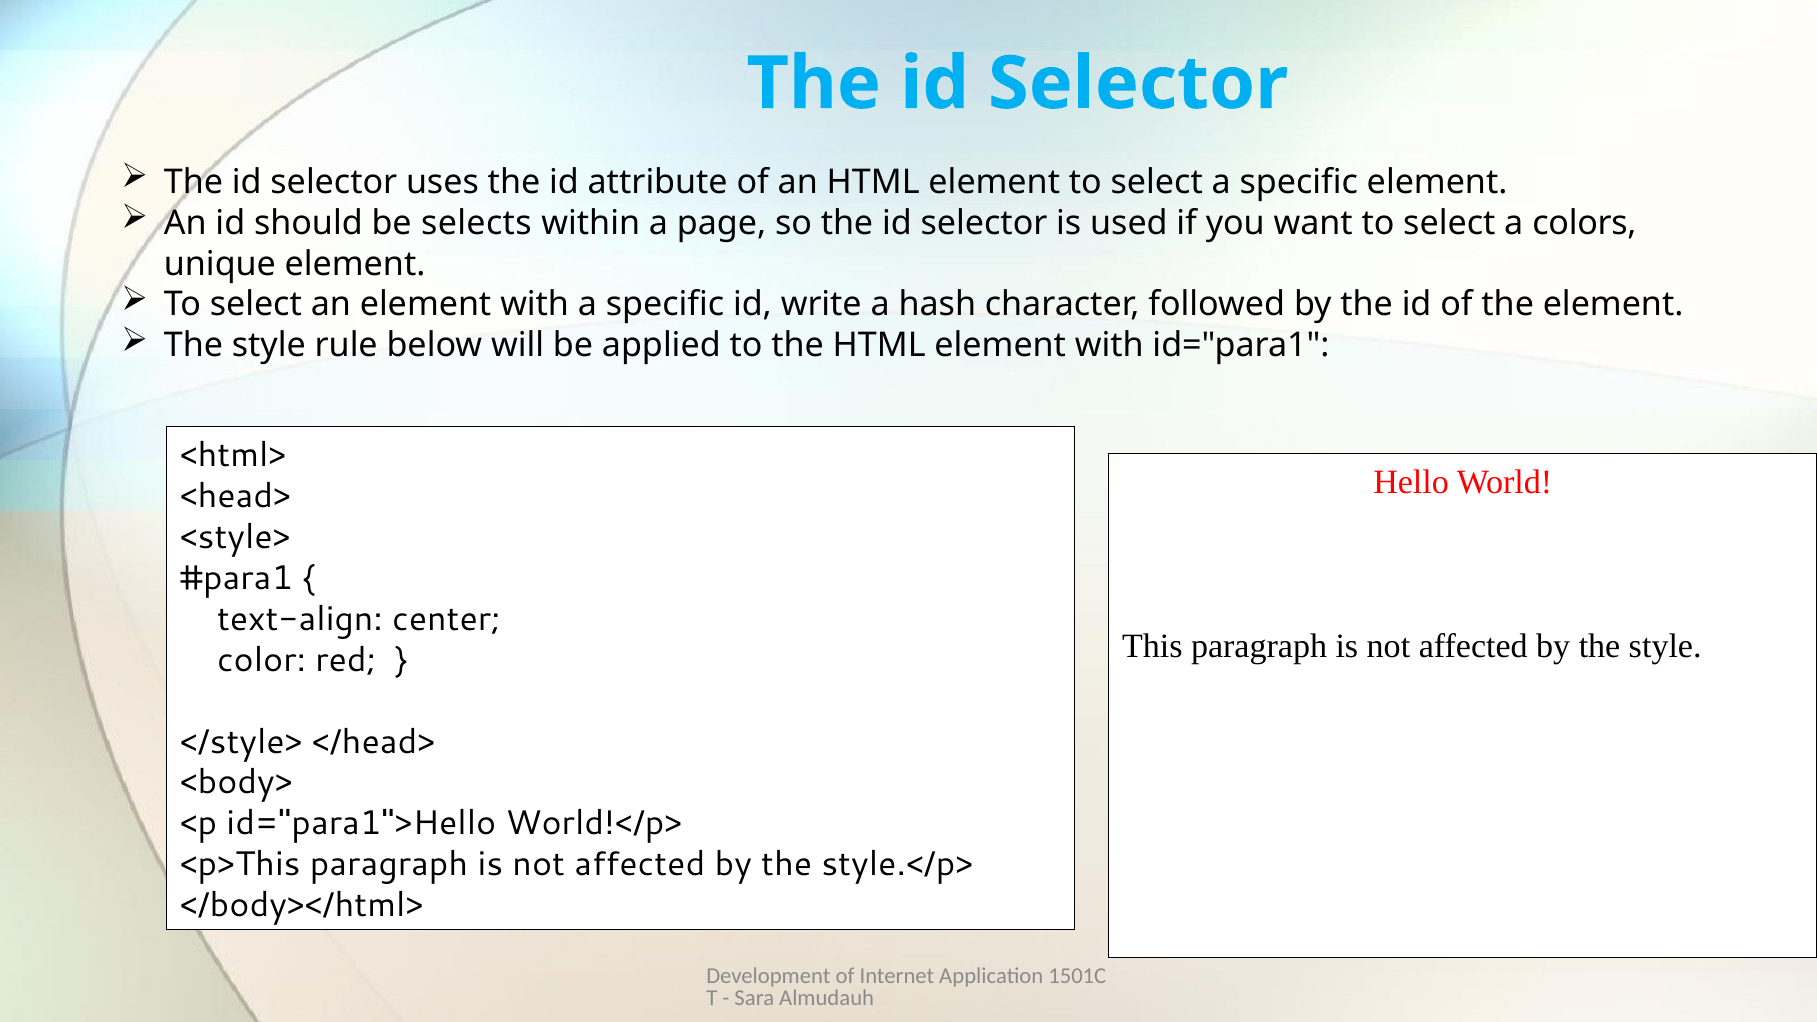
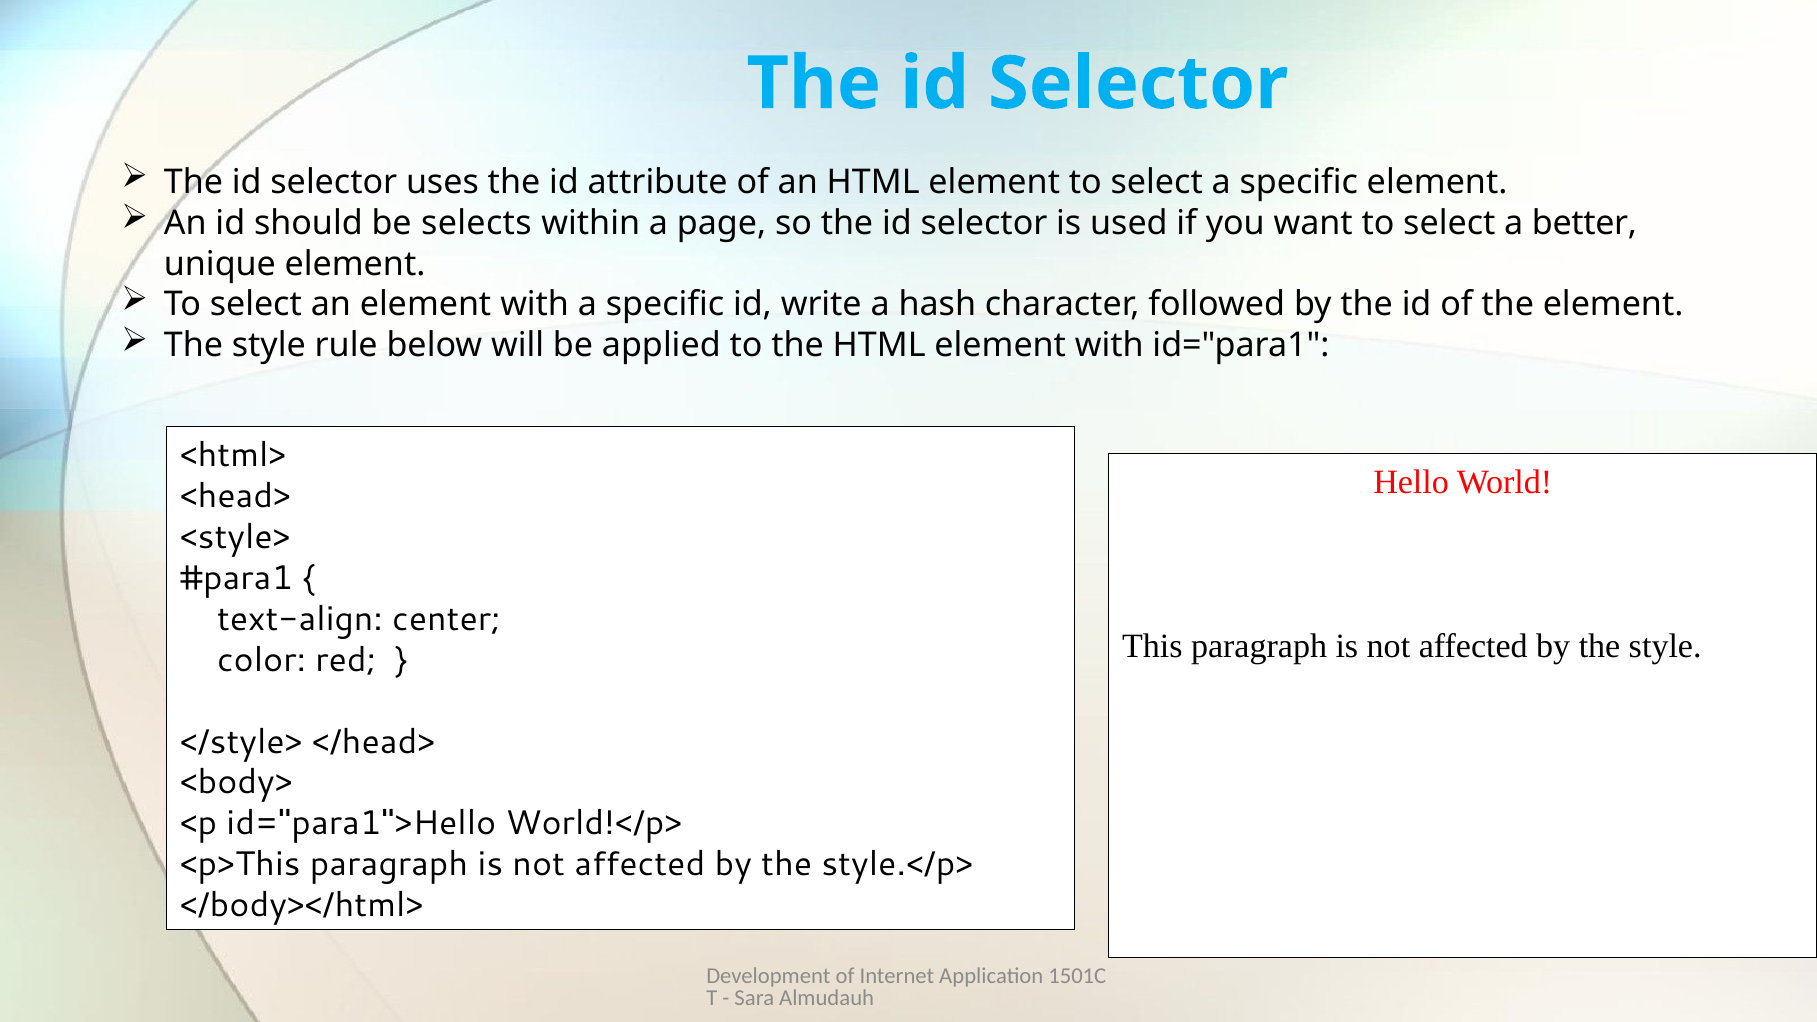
colors: colors -> better
